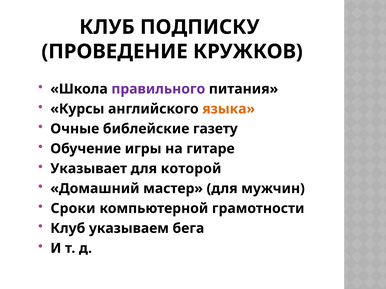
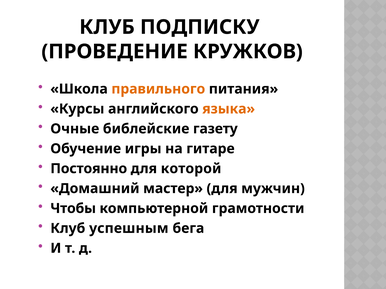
правильного colour: purple -> orange
Указывает: Указывает -> Постоянно
Сроки: Сроки -> Чтобы
указываем: указываем -> успешным
